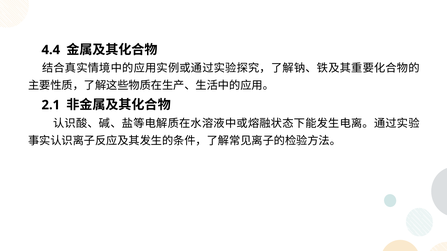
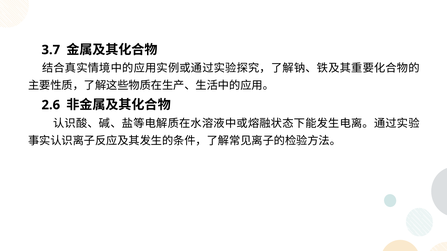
4.4: 4.4 -> 3.7
2.1: 2.1 -> 2.6
